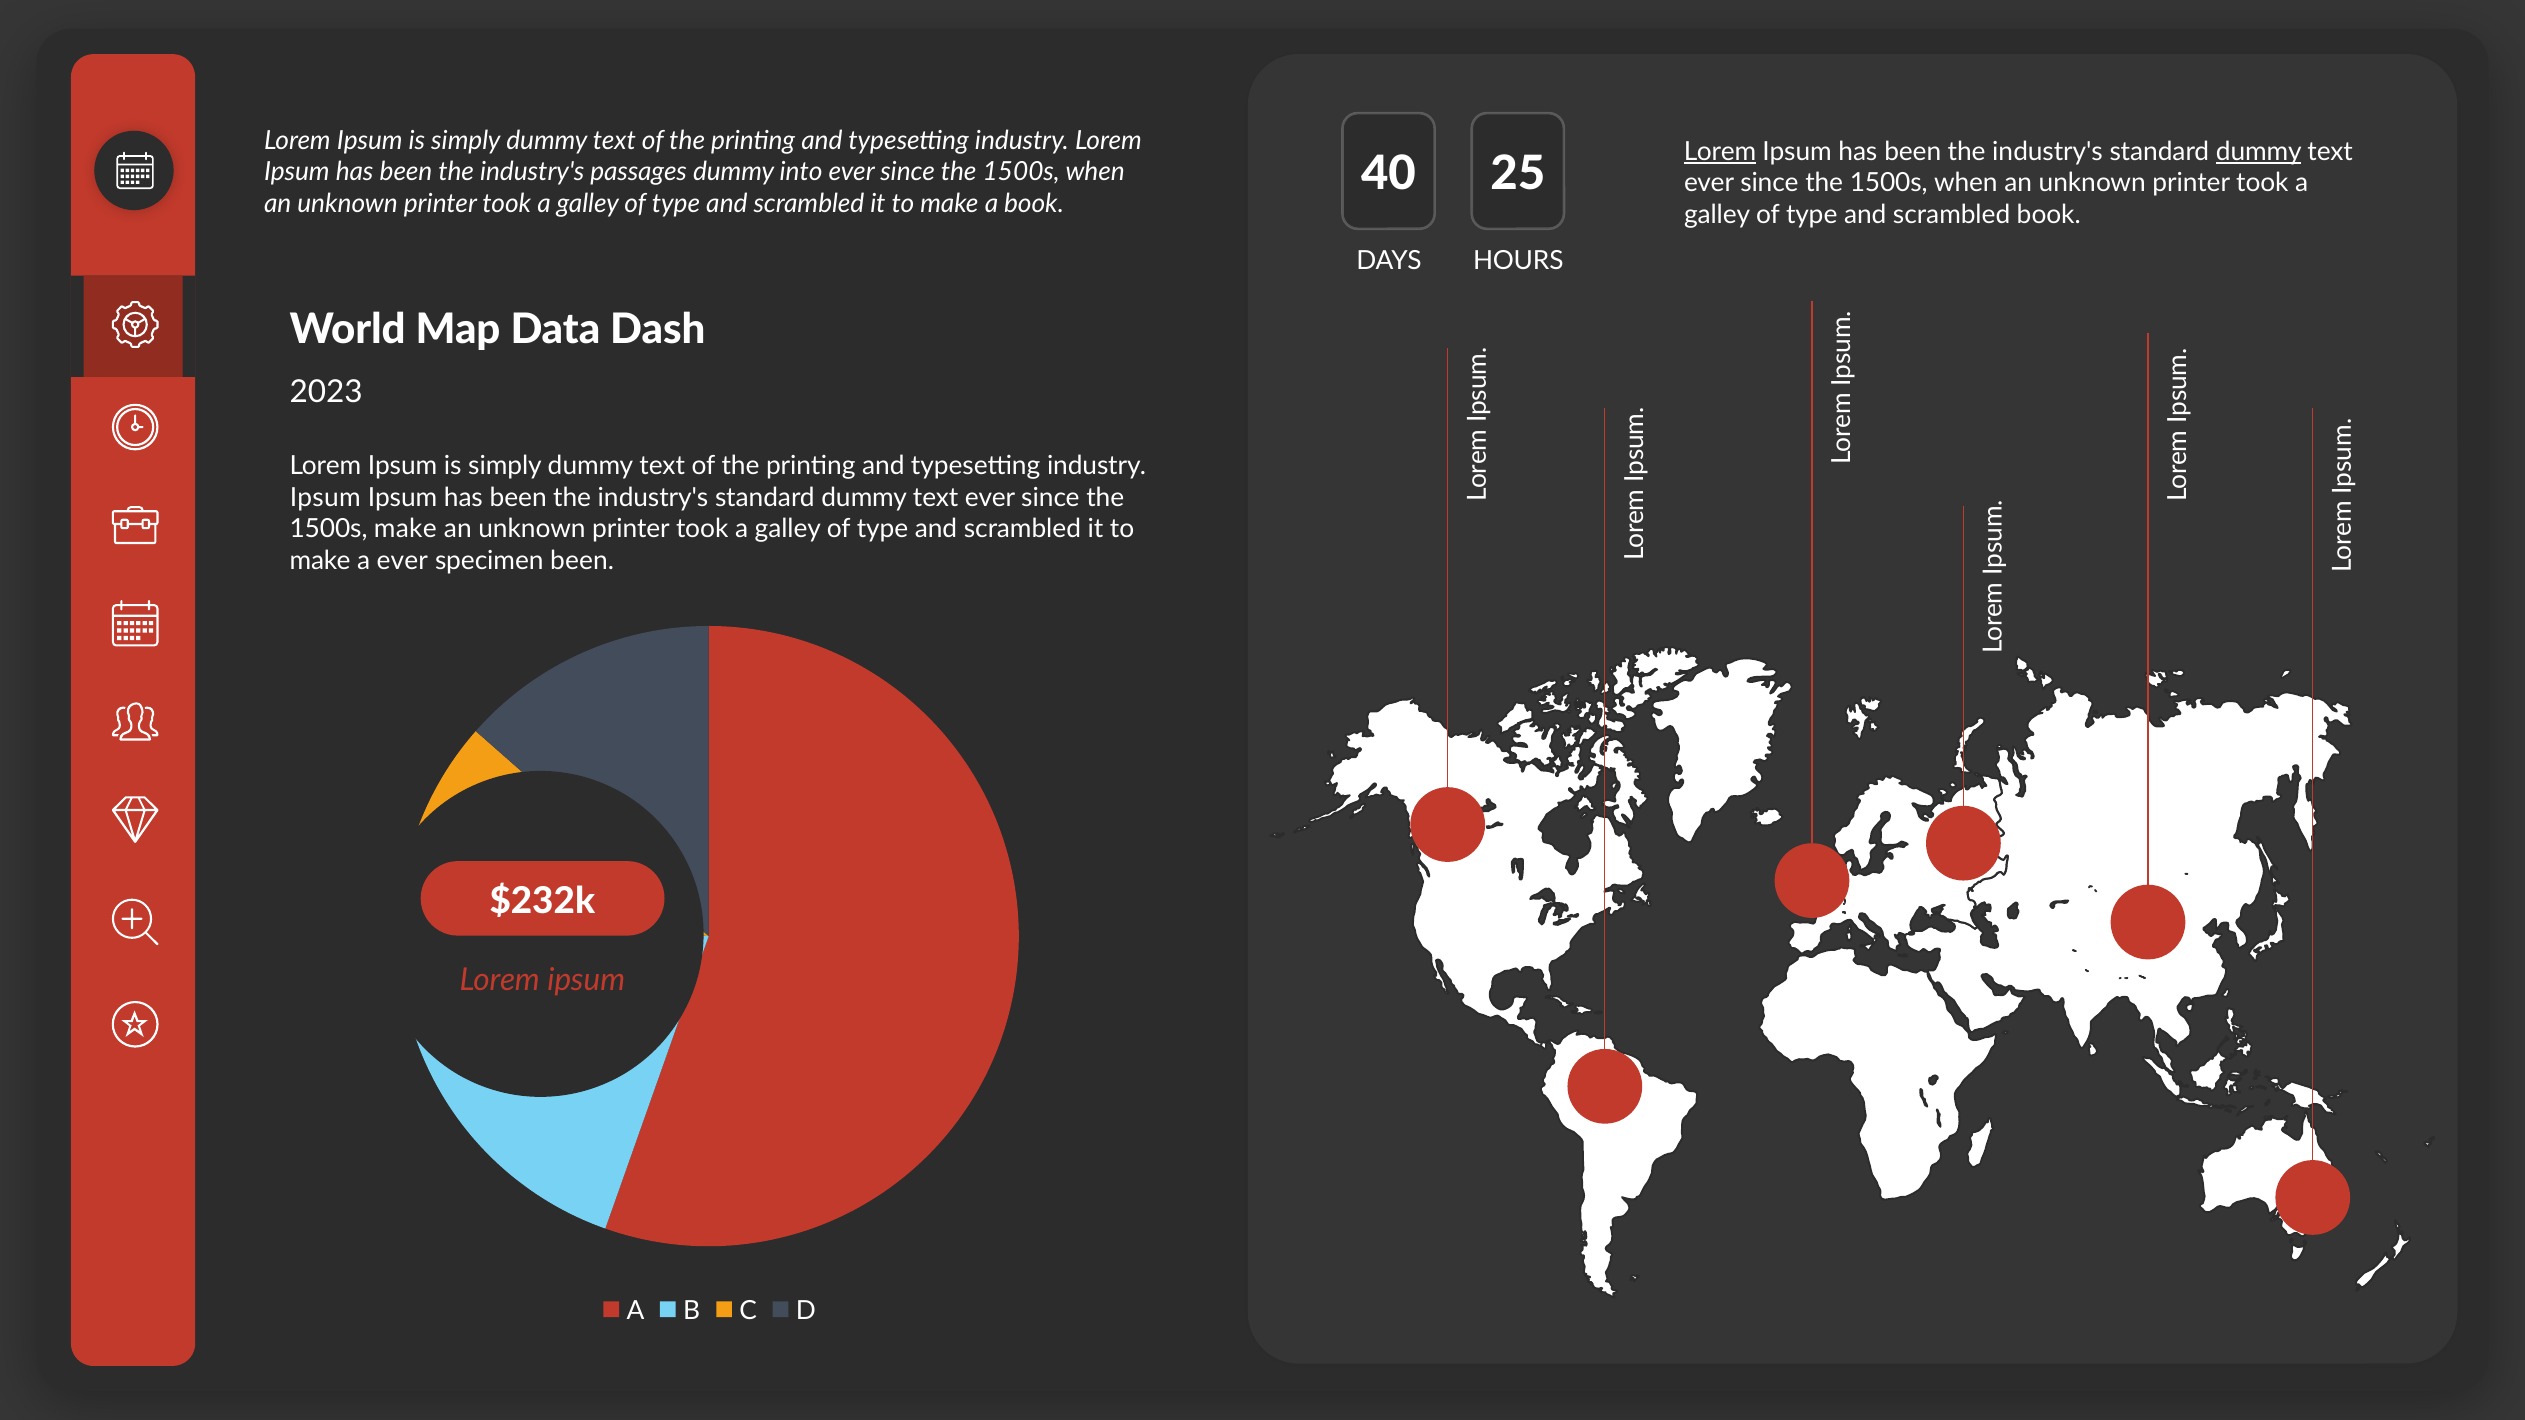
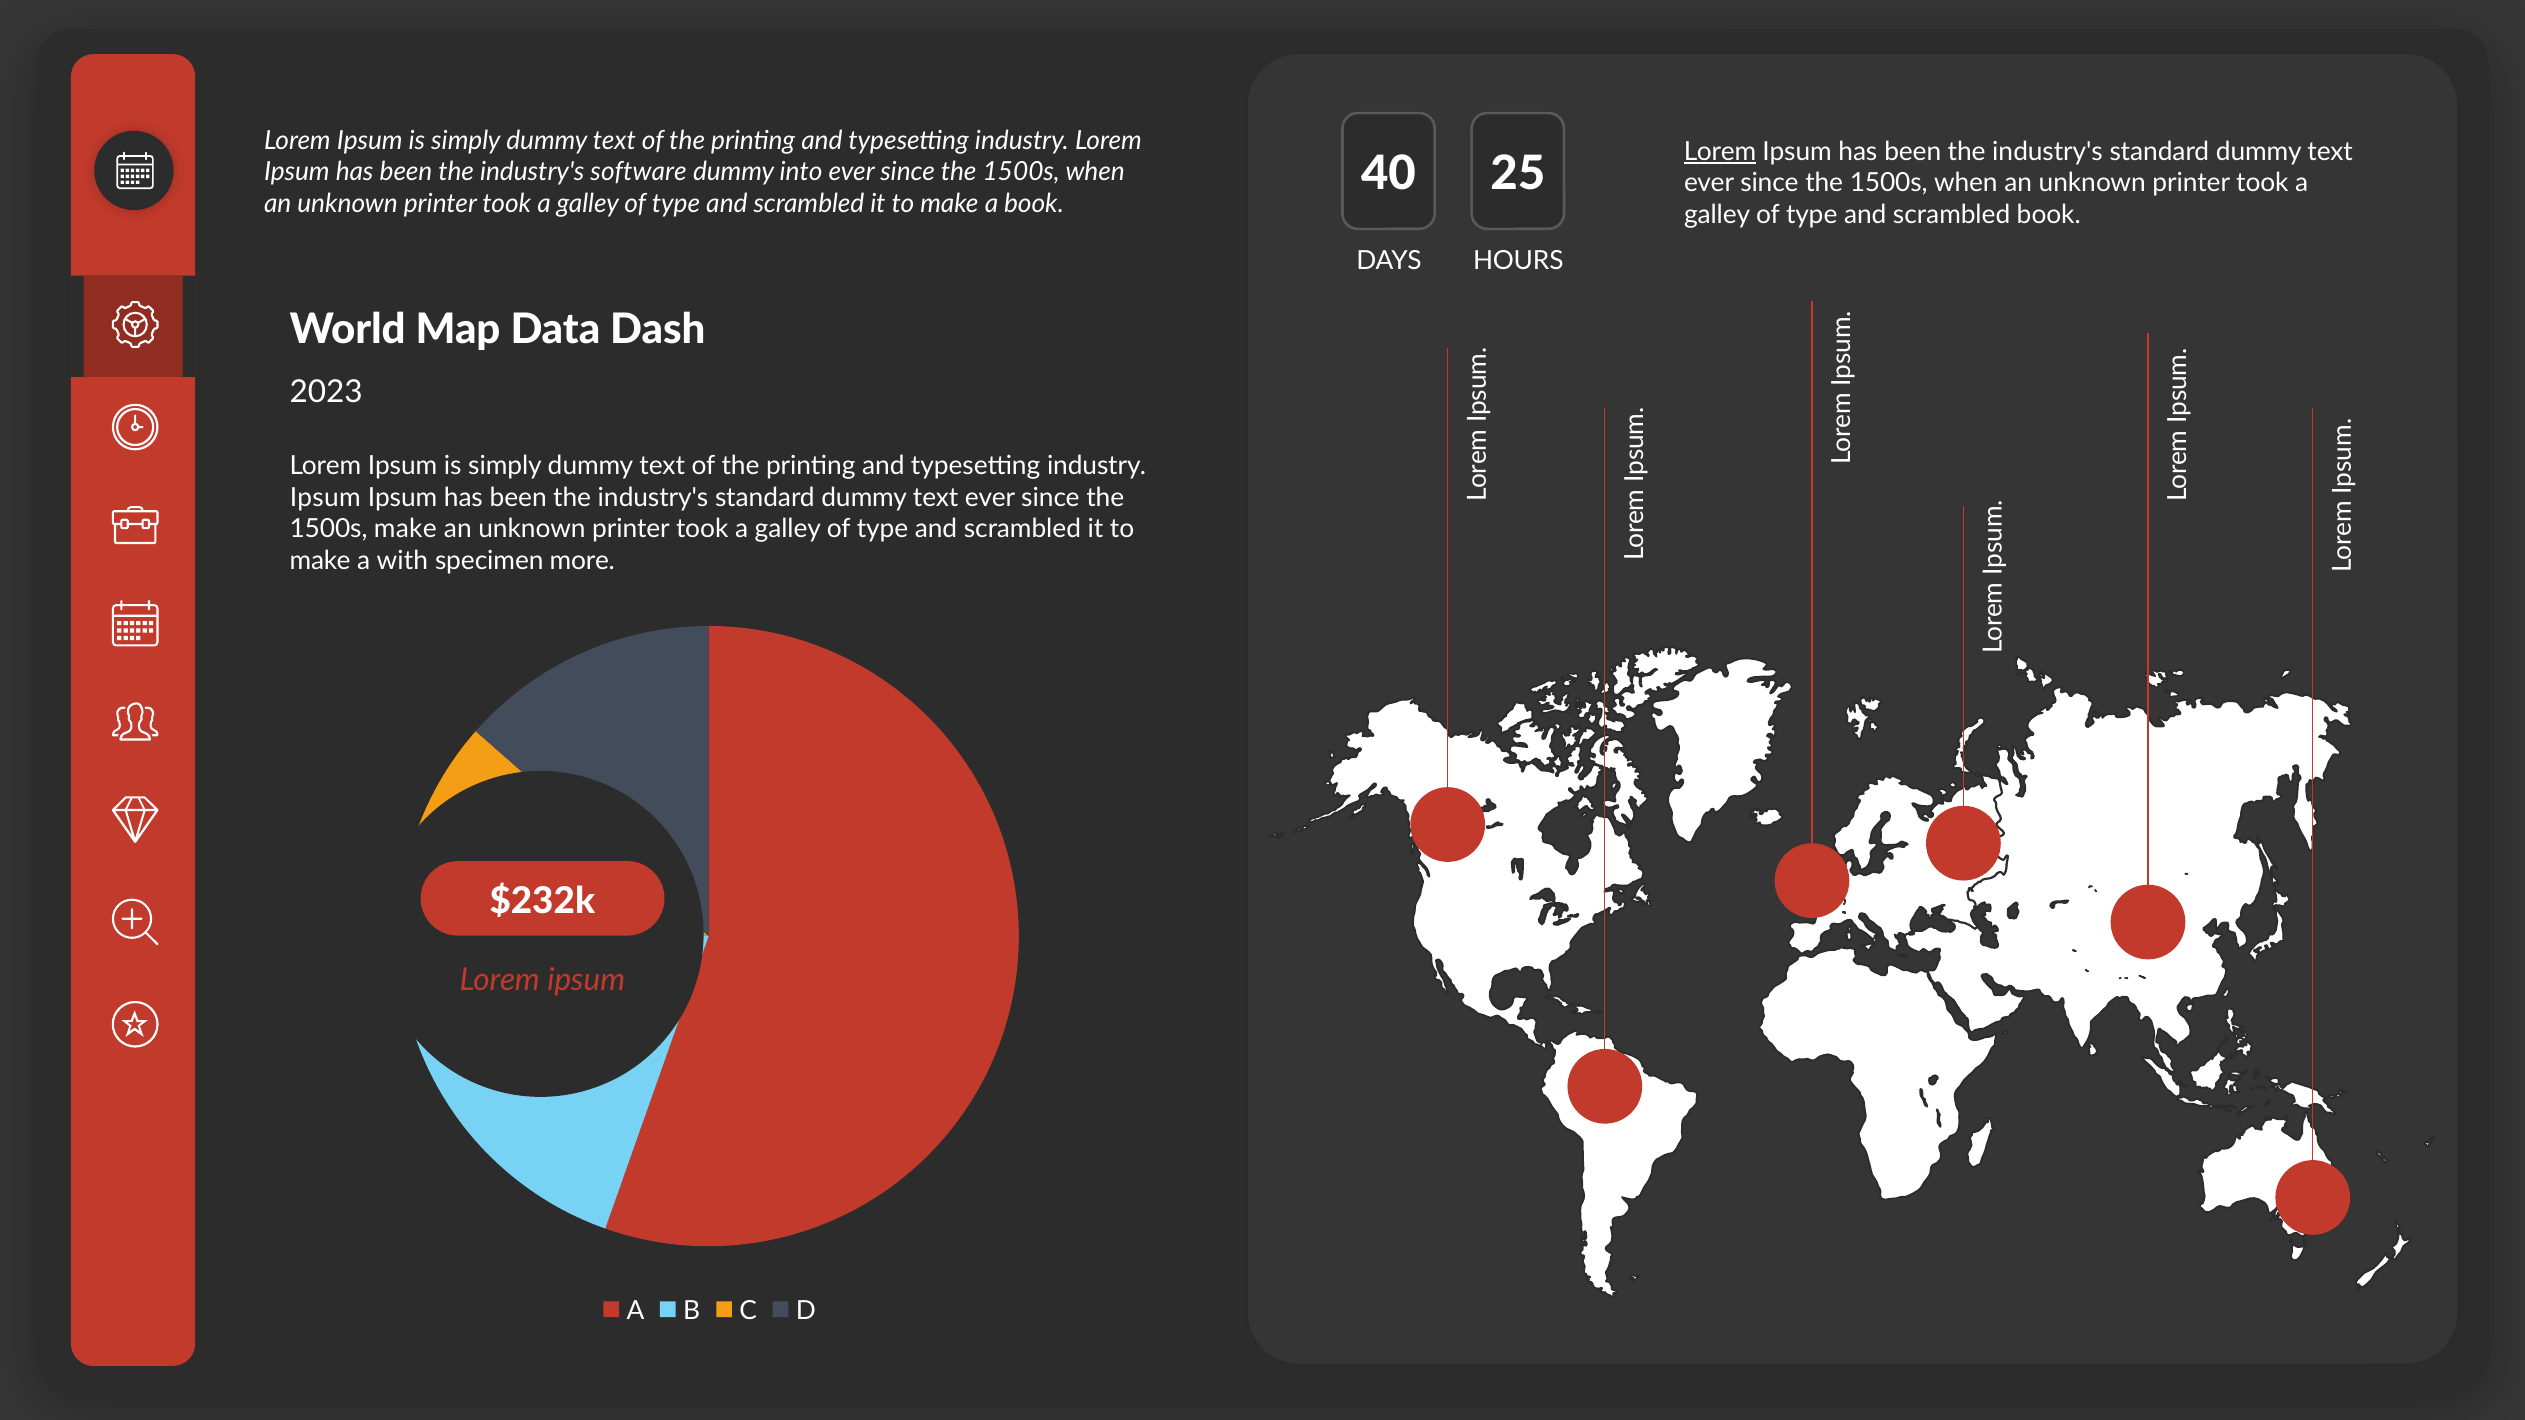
dummy at (2259, 152) underline: present -> none
passages: passages -> software
a ever: ever -> with
specimen been: been -> more
